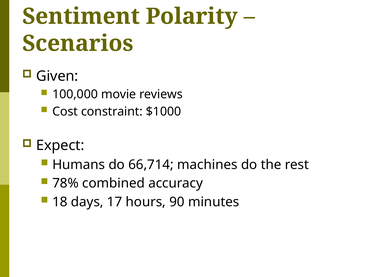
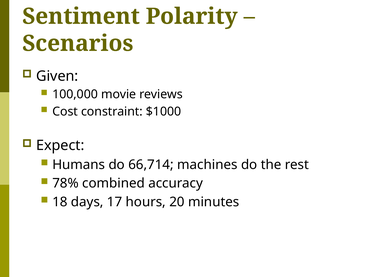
90: 90 -> 20
